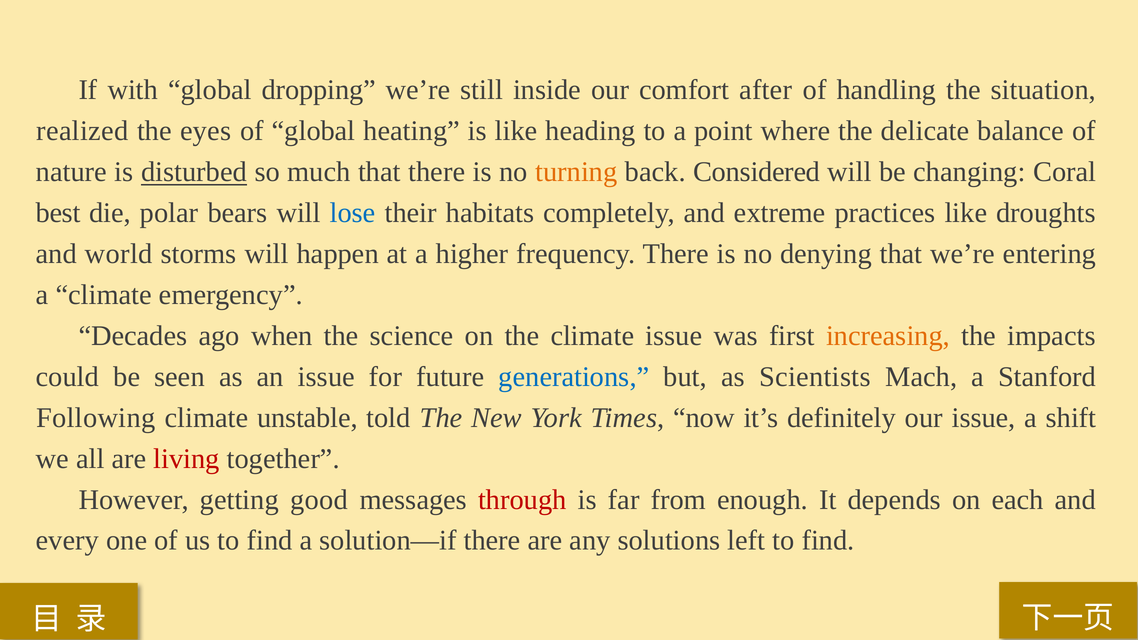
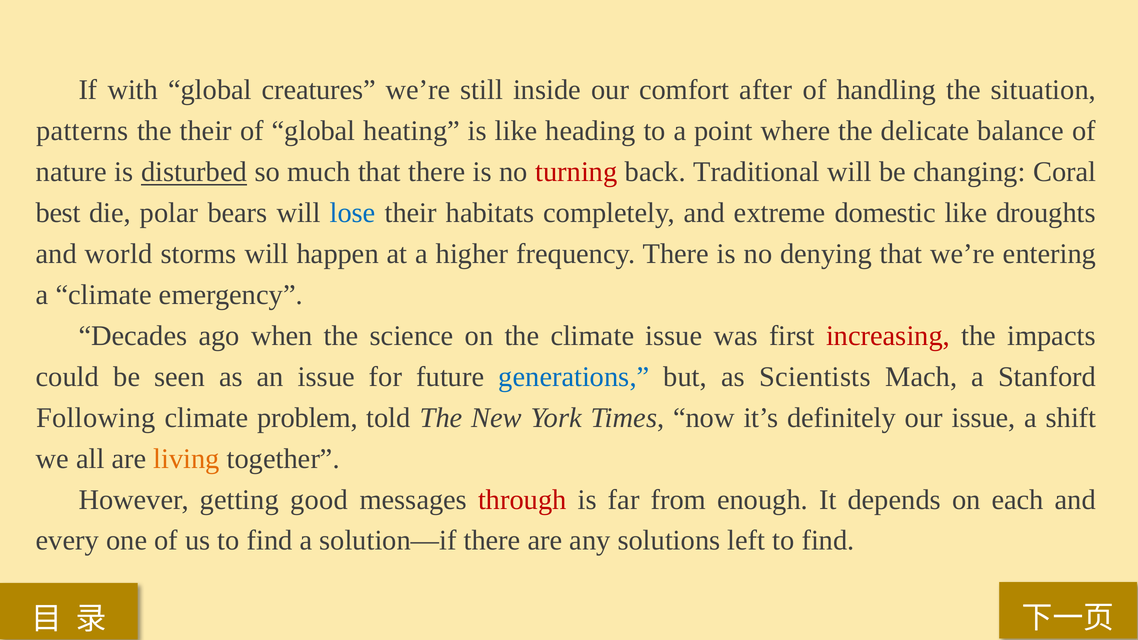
dropping: dropping -> creatures
realized: realized -> patterns
the eyes: eyes -> their
turning colour: orange -> red
Considered: Considered -> Traditional
practices: practices -> domestic
increasing colour: orange -> red
unstable: unstable -> problem
living colour: red -> orange
